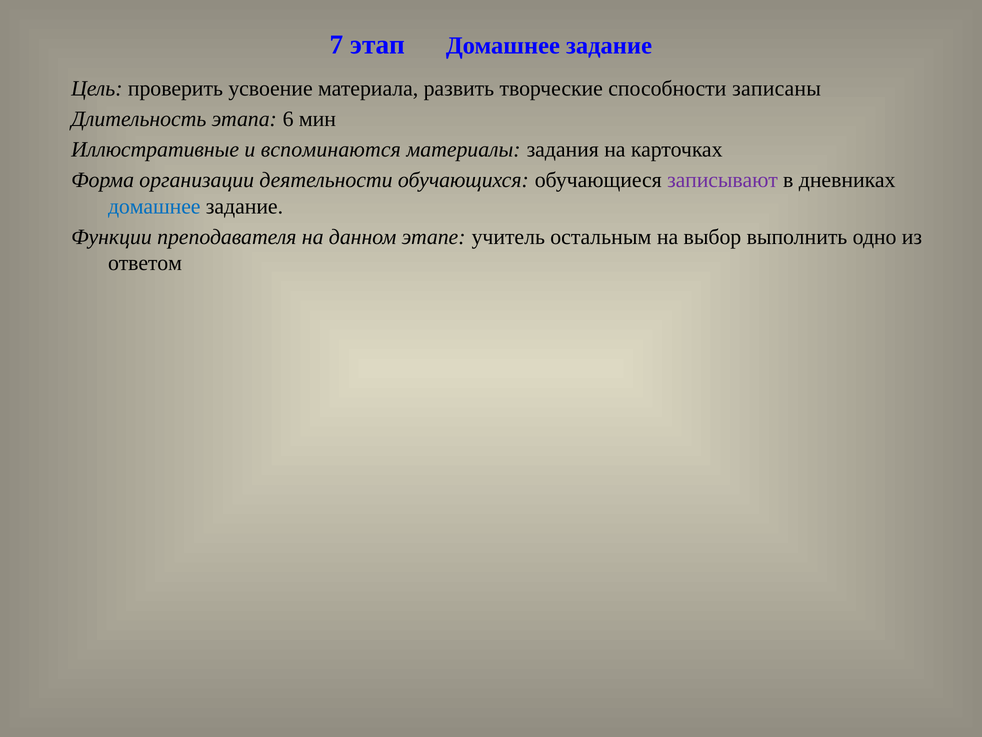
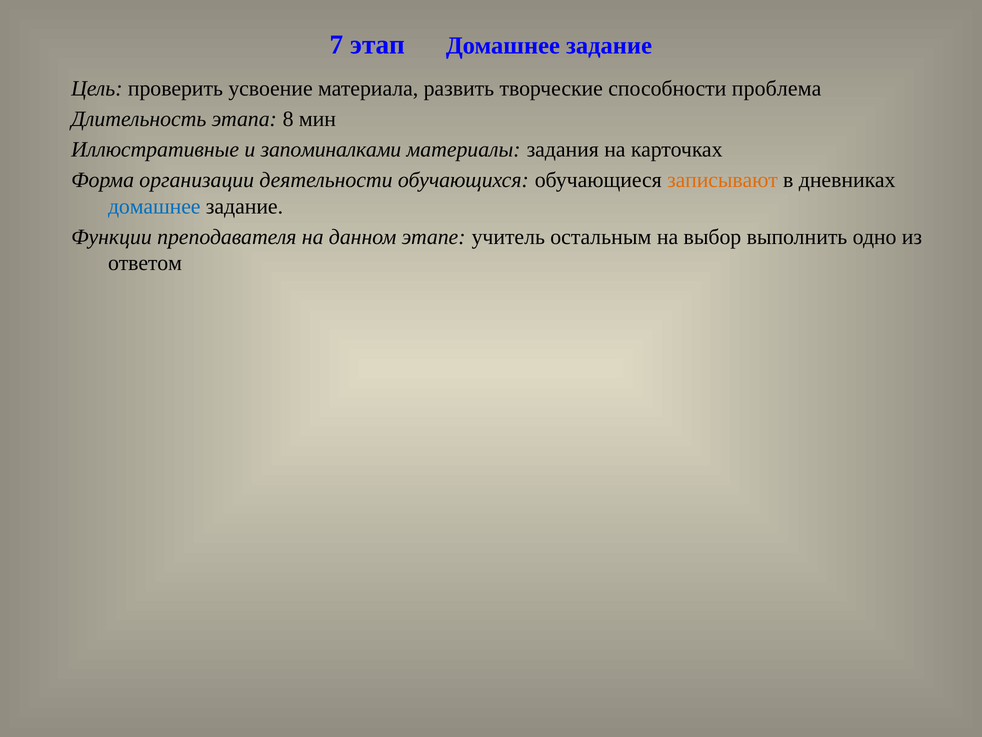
записаны: записаны -> проблема
6: 6 -> 8
вспоминаются: вспоминаются -> запоминалками
записывают colour: purple -> orange
